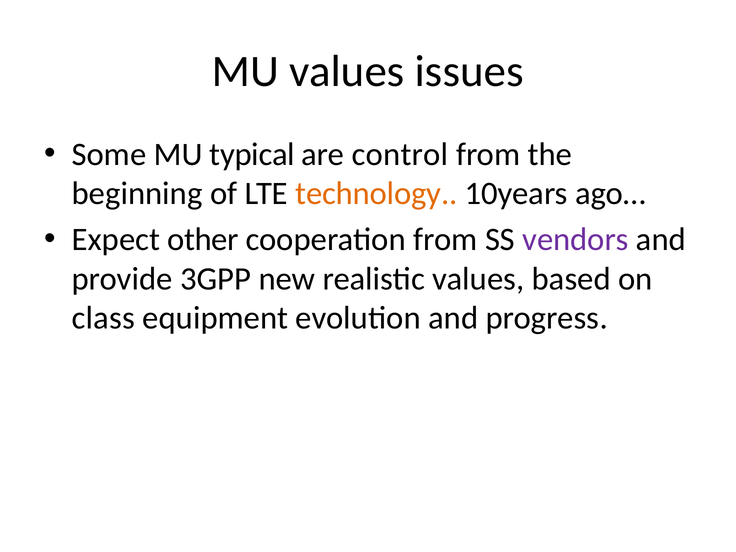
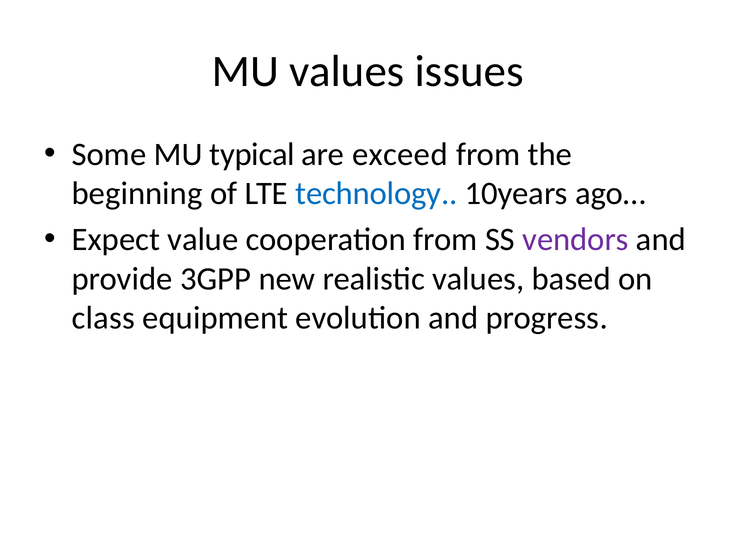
control: control -> exceed
technology colour: orange -> blue
other: other -> value
